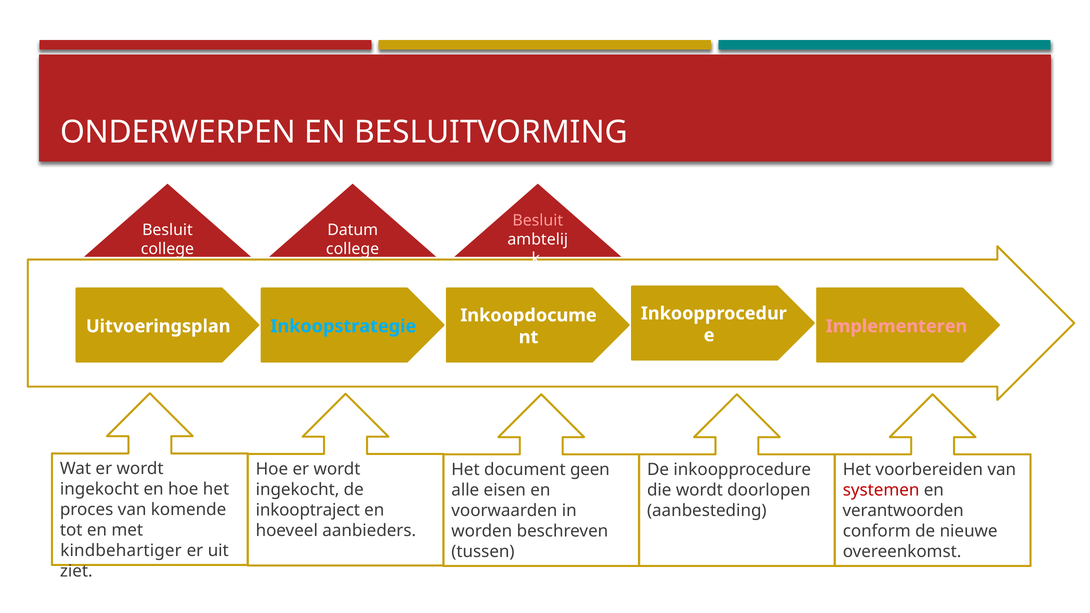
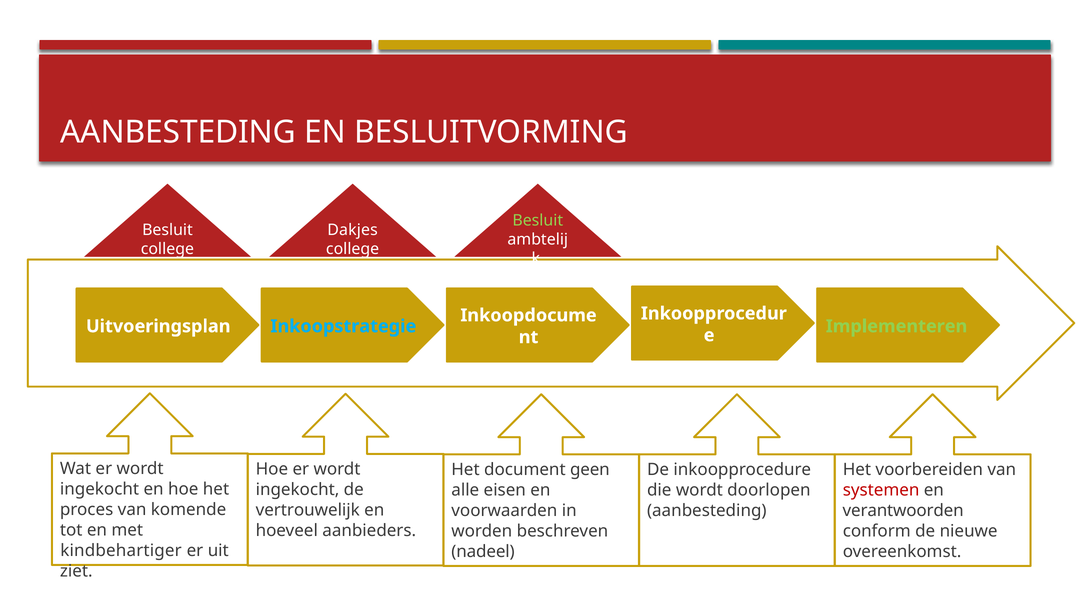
ONDERWERPEN at (178, 132): ONDERWERPEN -> AANBESTEDING
Besluit at (538, 221) colour: pink -> light green
Datum: Datum -> Dakjes
Implementeren colour: pink -> light green
inkooptraject: inkooptraject -> vertrouwelijk
tussen: tussen -> nadeel
